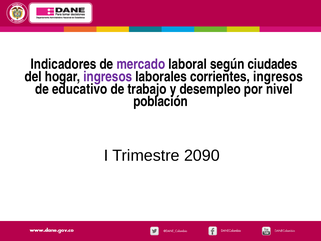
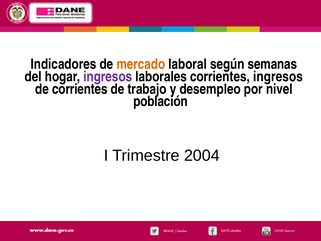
mercado colour: purple -> orange
ciudades: ciudades -> semanas
de educativo: educativo -> corrientes
2090: 2090 -> 2004
